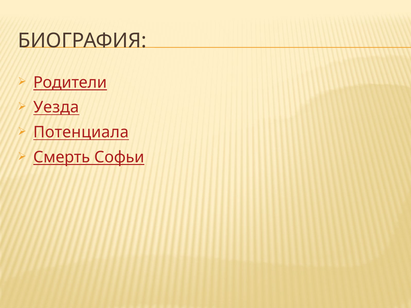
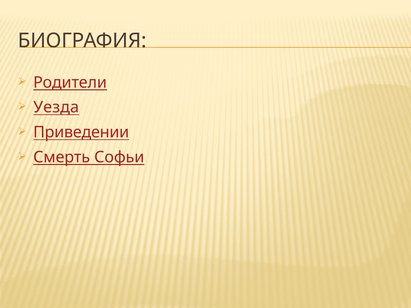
Потенциала: Потенциала -> Приведении
